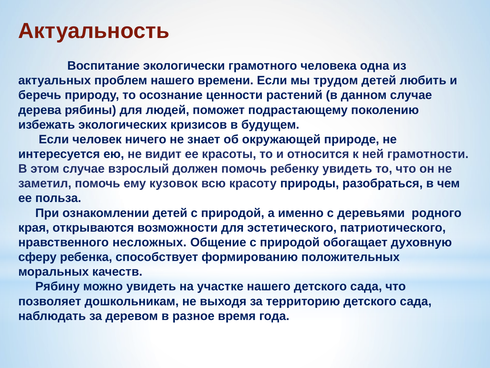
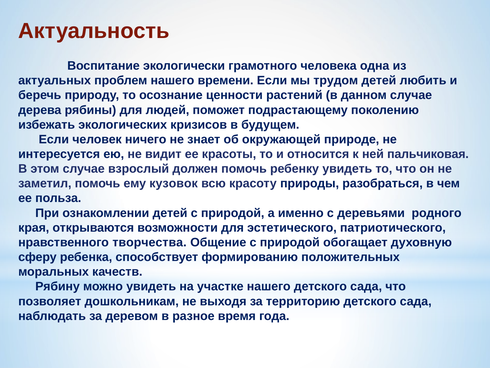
грамотности: грамотности -> пальчиковая
несложных: несложных -> творчества
